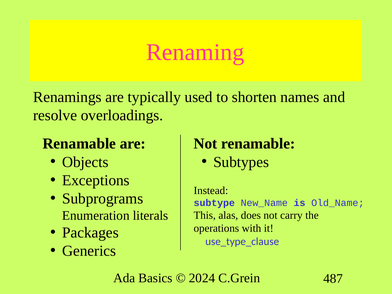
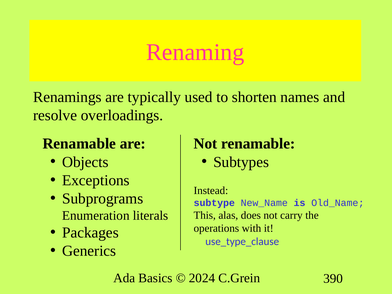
487: 487 -> 390
